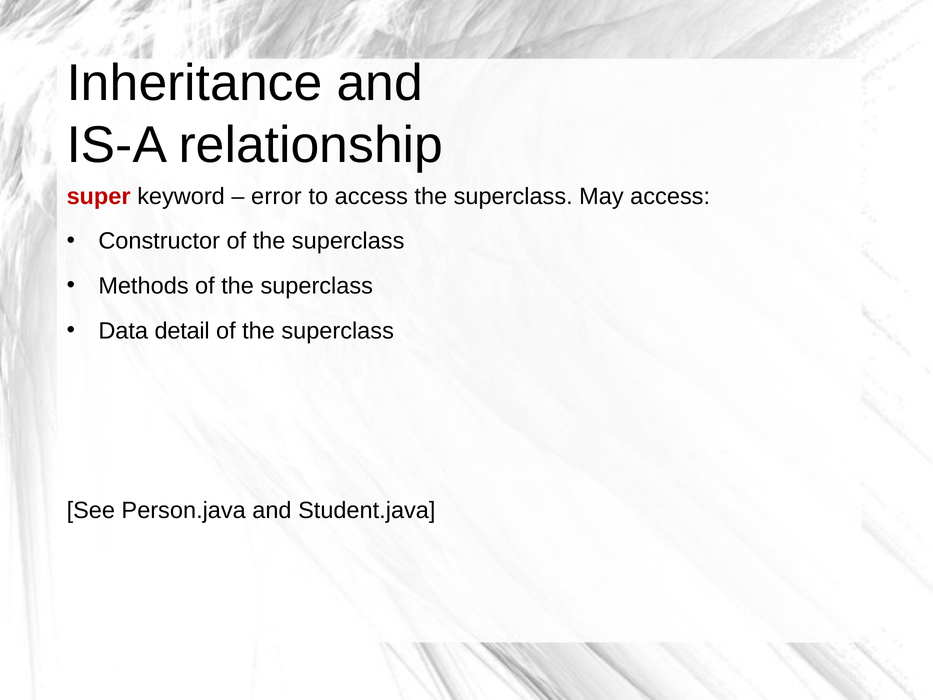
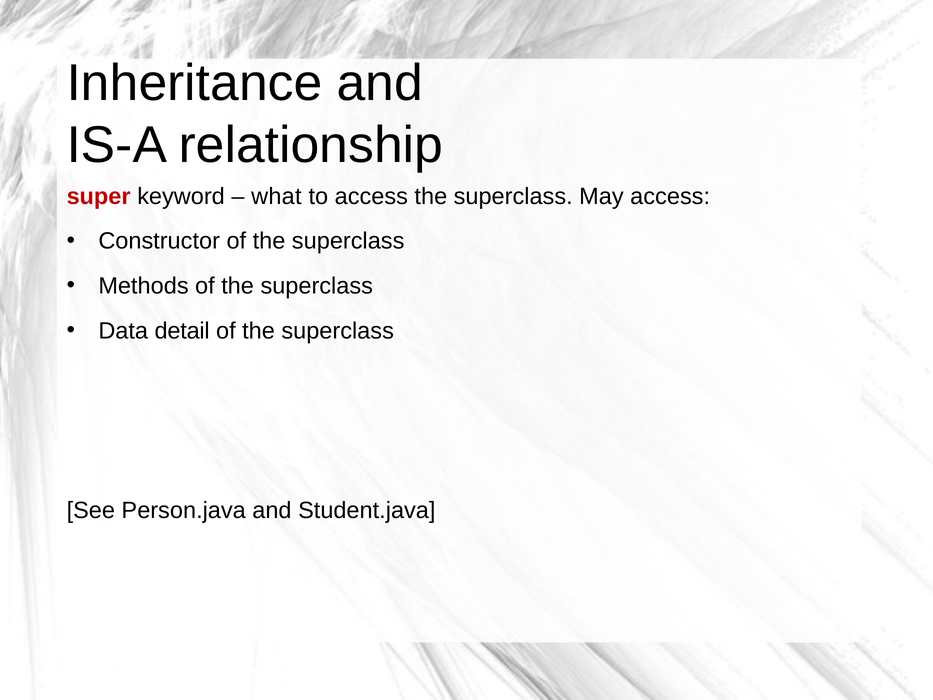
error: error -> what
